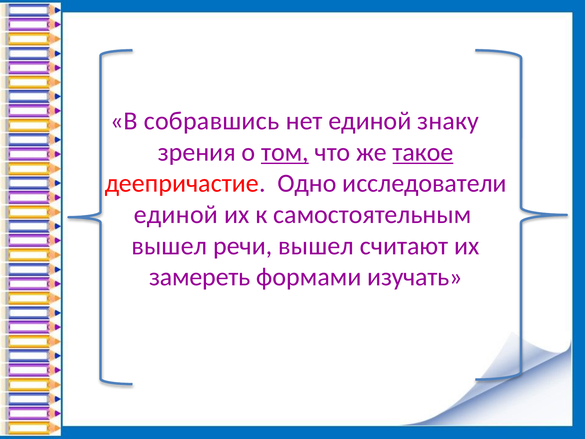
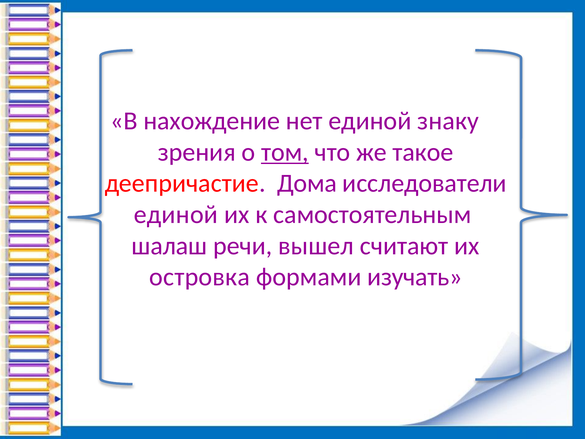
собравшись: собравшись -> нахождение
такое underline: present -> none
Одно: Одно -> Дома
вышел at (169, 246): вышел -> шалаш
замереть: замереть -> островка
